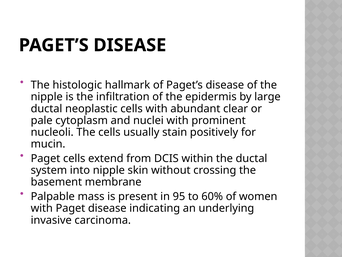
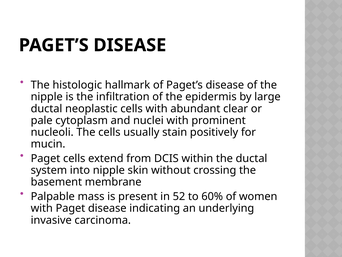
95: 95 -> 52
